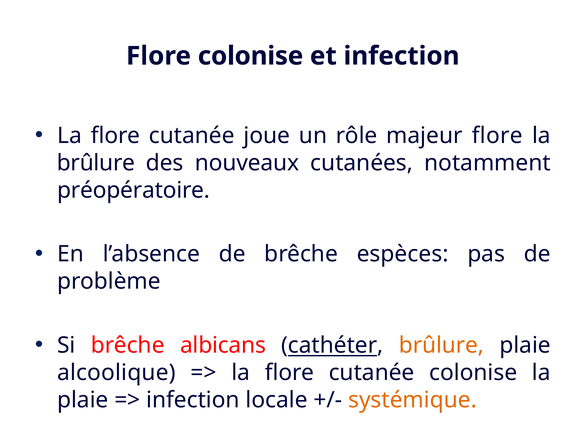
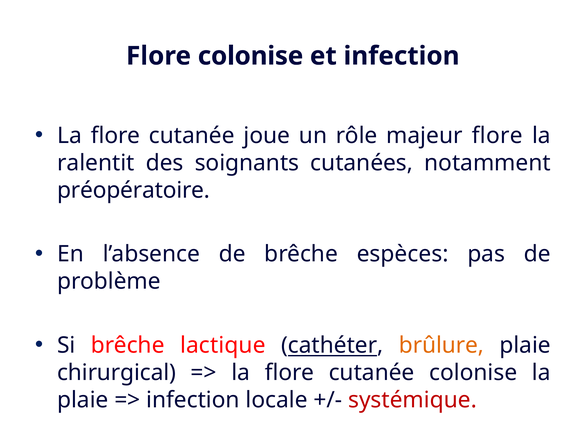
brûlure at (96, 163): brûlure -> ralentit
nouveaux: nouveaux -> soignants
albicans: albicans -> lactique
alcoolique: alcoolique -> chirurgical
systémique colour: orange -> red
